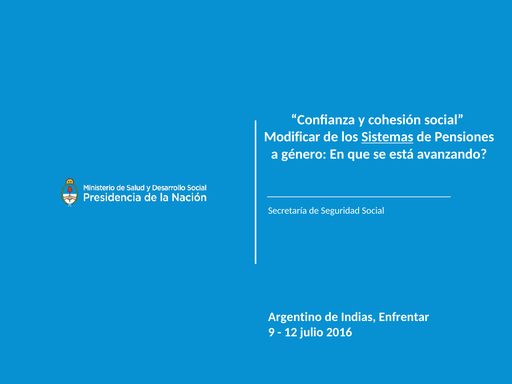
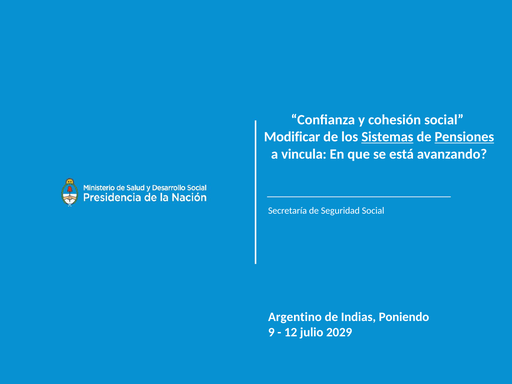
Pensiones underline: none -> present
género: género -> vincula
Enfrentar: Enfrentar -> Poniendo
2016: 2016 -> 2029
